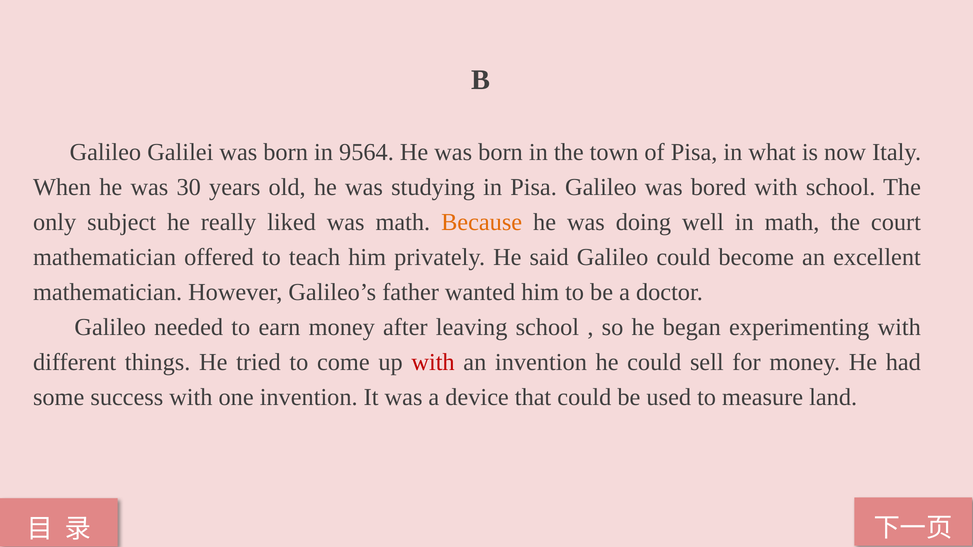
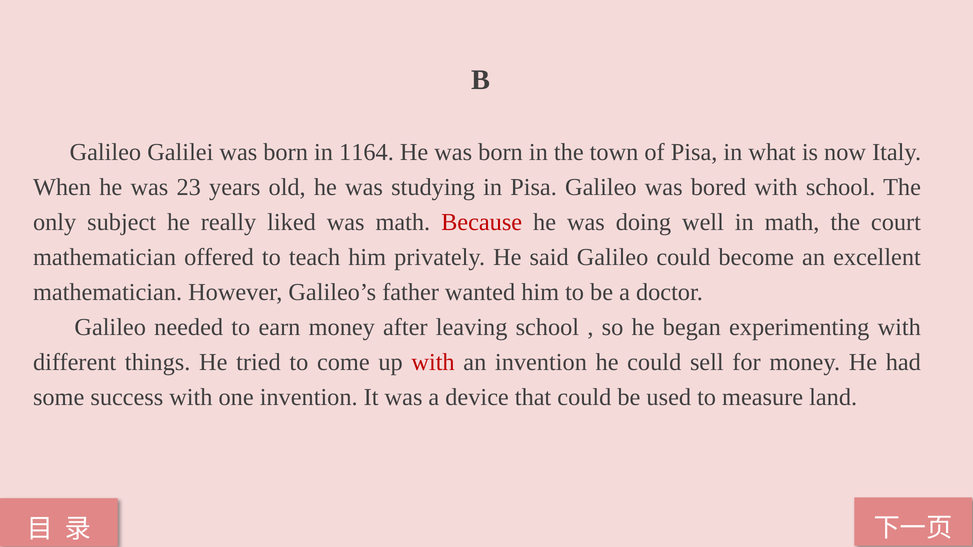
9564: 9564 -> 1164
30: 30 -> 23
Because colour: orange -> red
